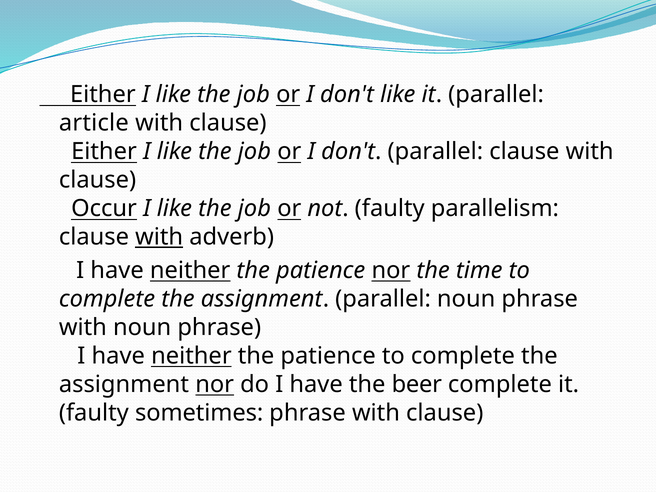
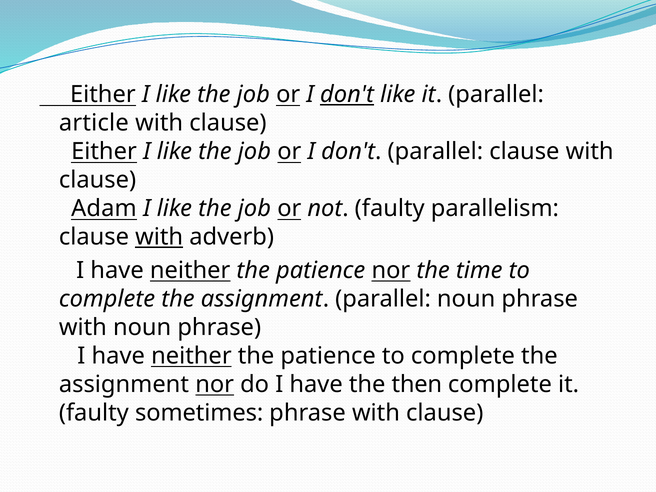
don't at (347, 95) underline: none -> present
Occur: Occur -> Adam
beer: beer -> then
